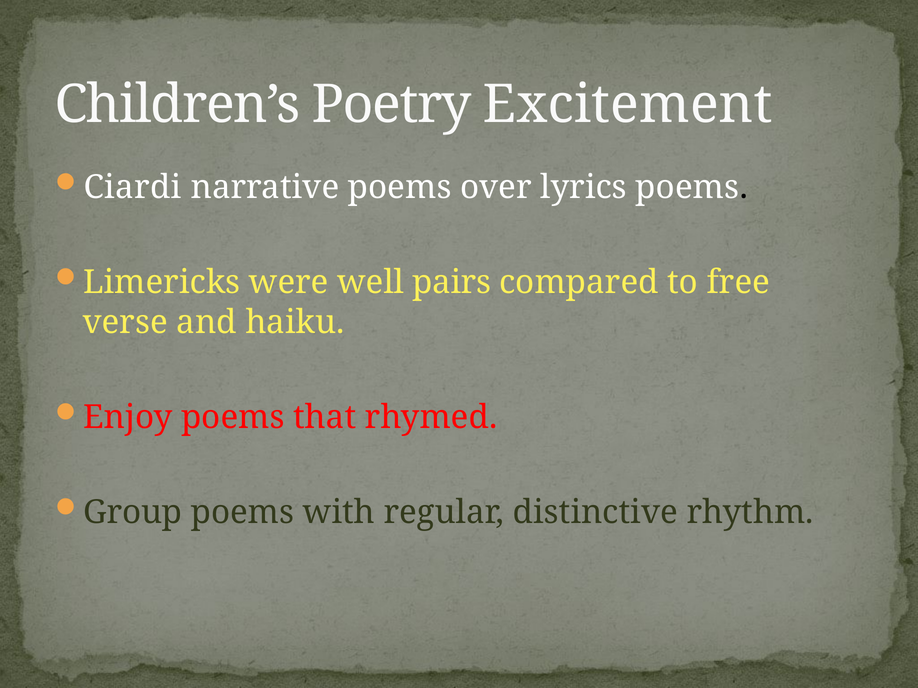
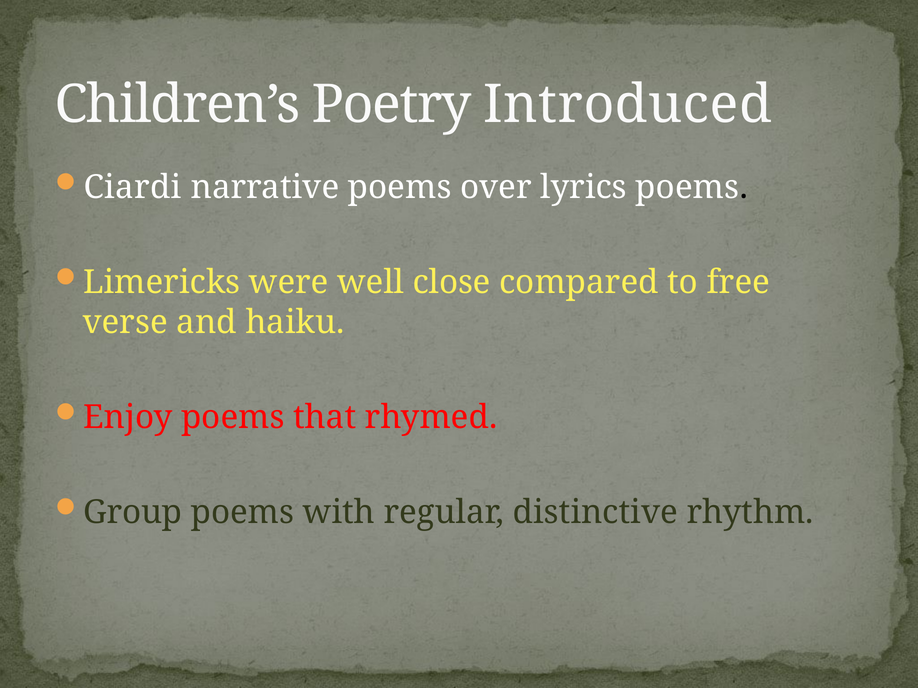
Excitement: Excitement -> Introduced
pairs: pairs -> close
